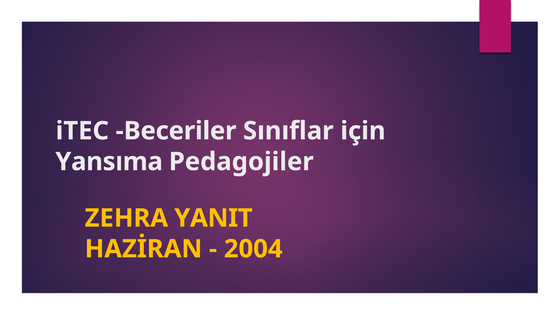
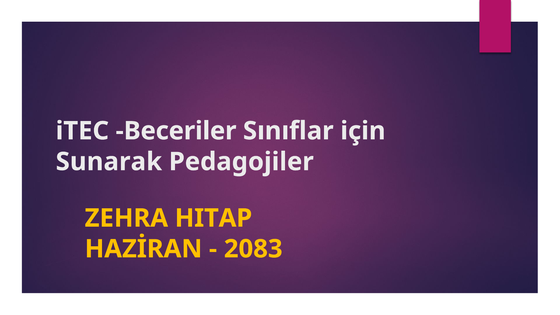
Yansıma: Yansıma -> Sunarak
YANIT: YANIT -> HITAP
2004: 2004 -> 2083
